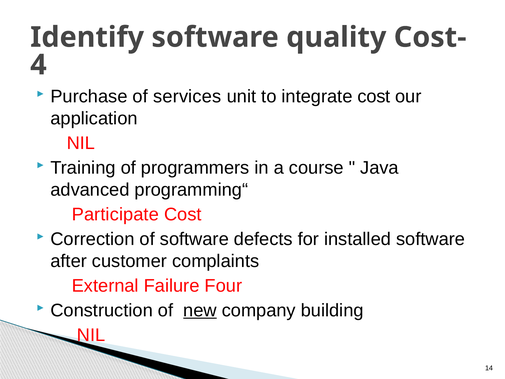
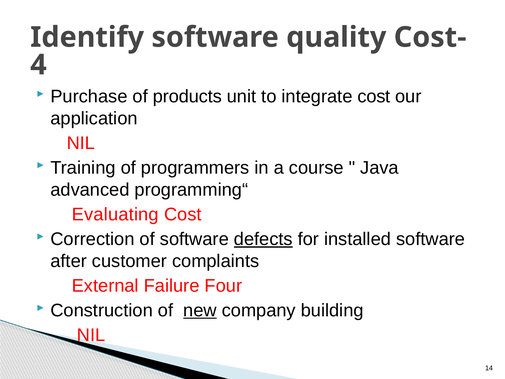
services: services -> products
Participate: Participate -> Evaluating
defects underline: none -> present
